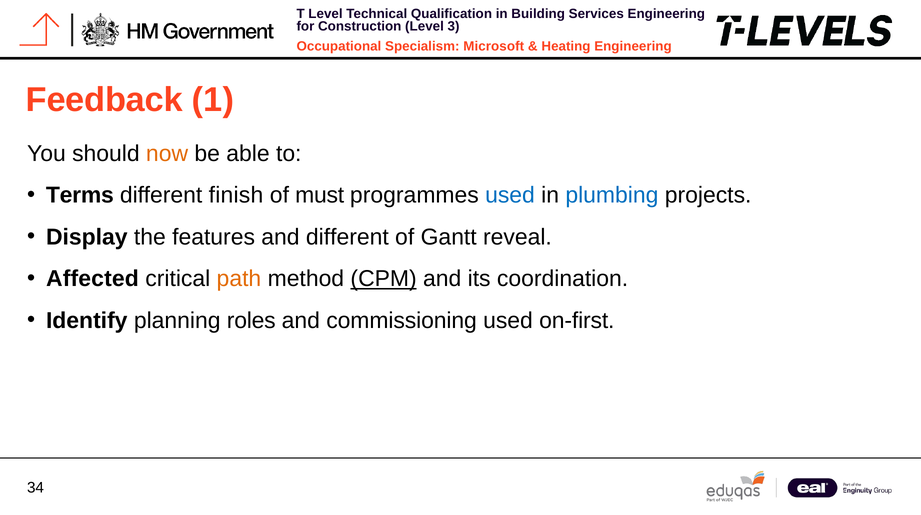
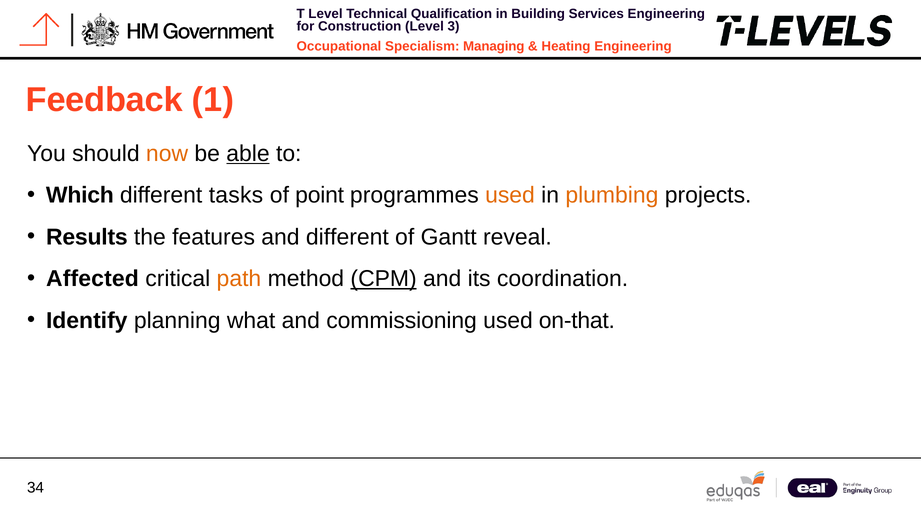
Microsoft: Microsoft -> Managing
able underline: none -> present
Terms: Terms -> Which
finish: finish -> tasks
must: must -> point
used at (510, 195) colour: blue -> orange
plumbing colour: blue -> orange
Display: Display -> Results
roles: roles -> what
on-first: on-first -> on-that
